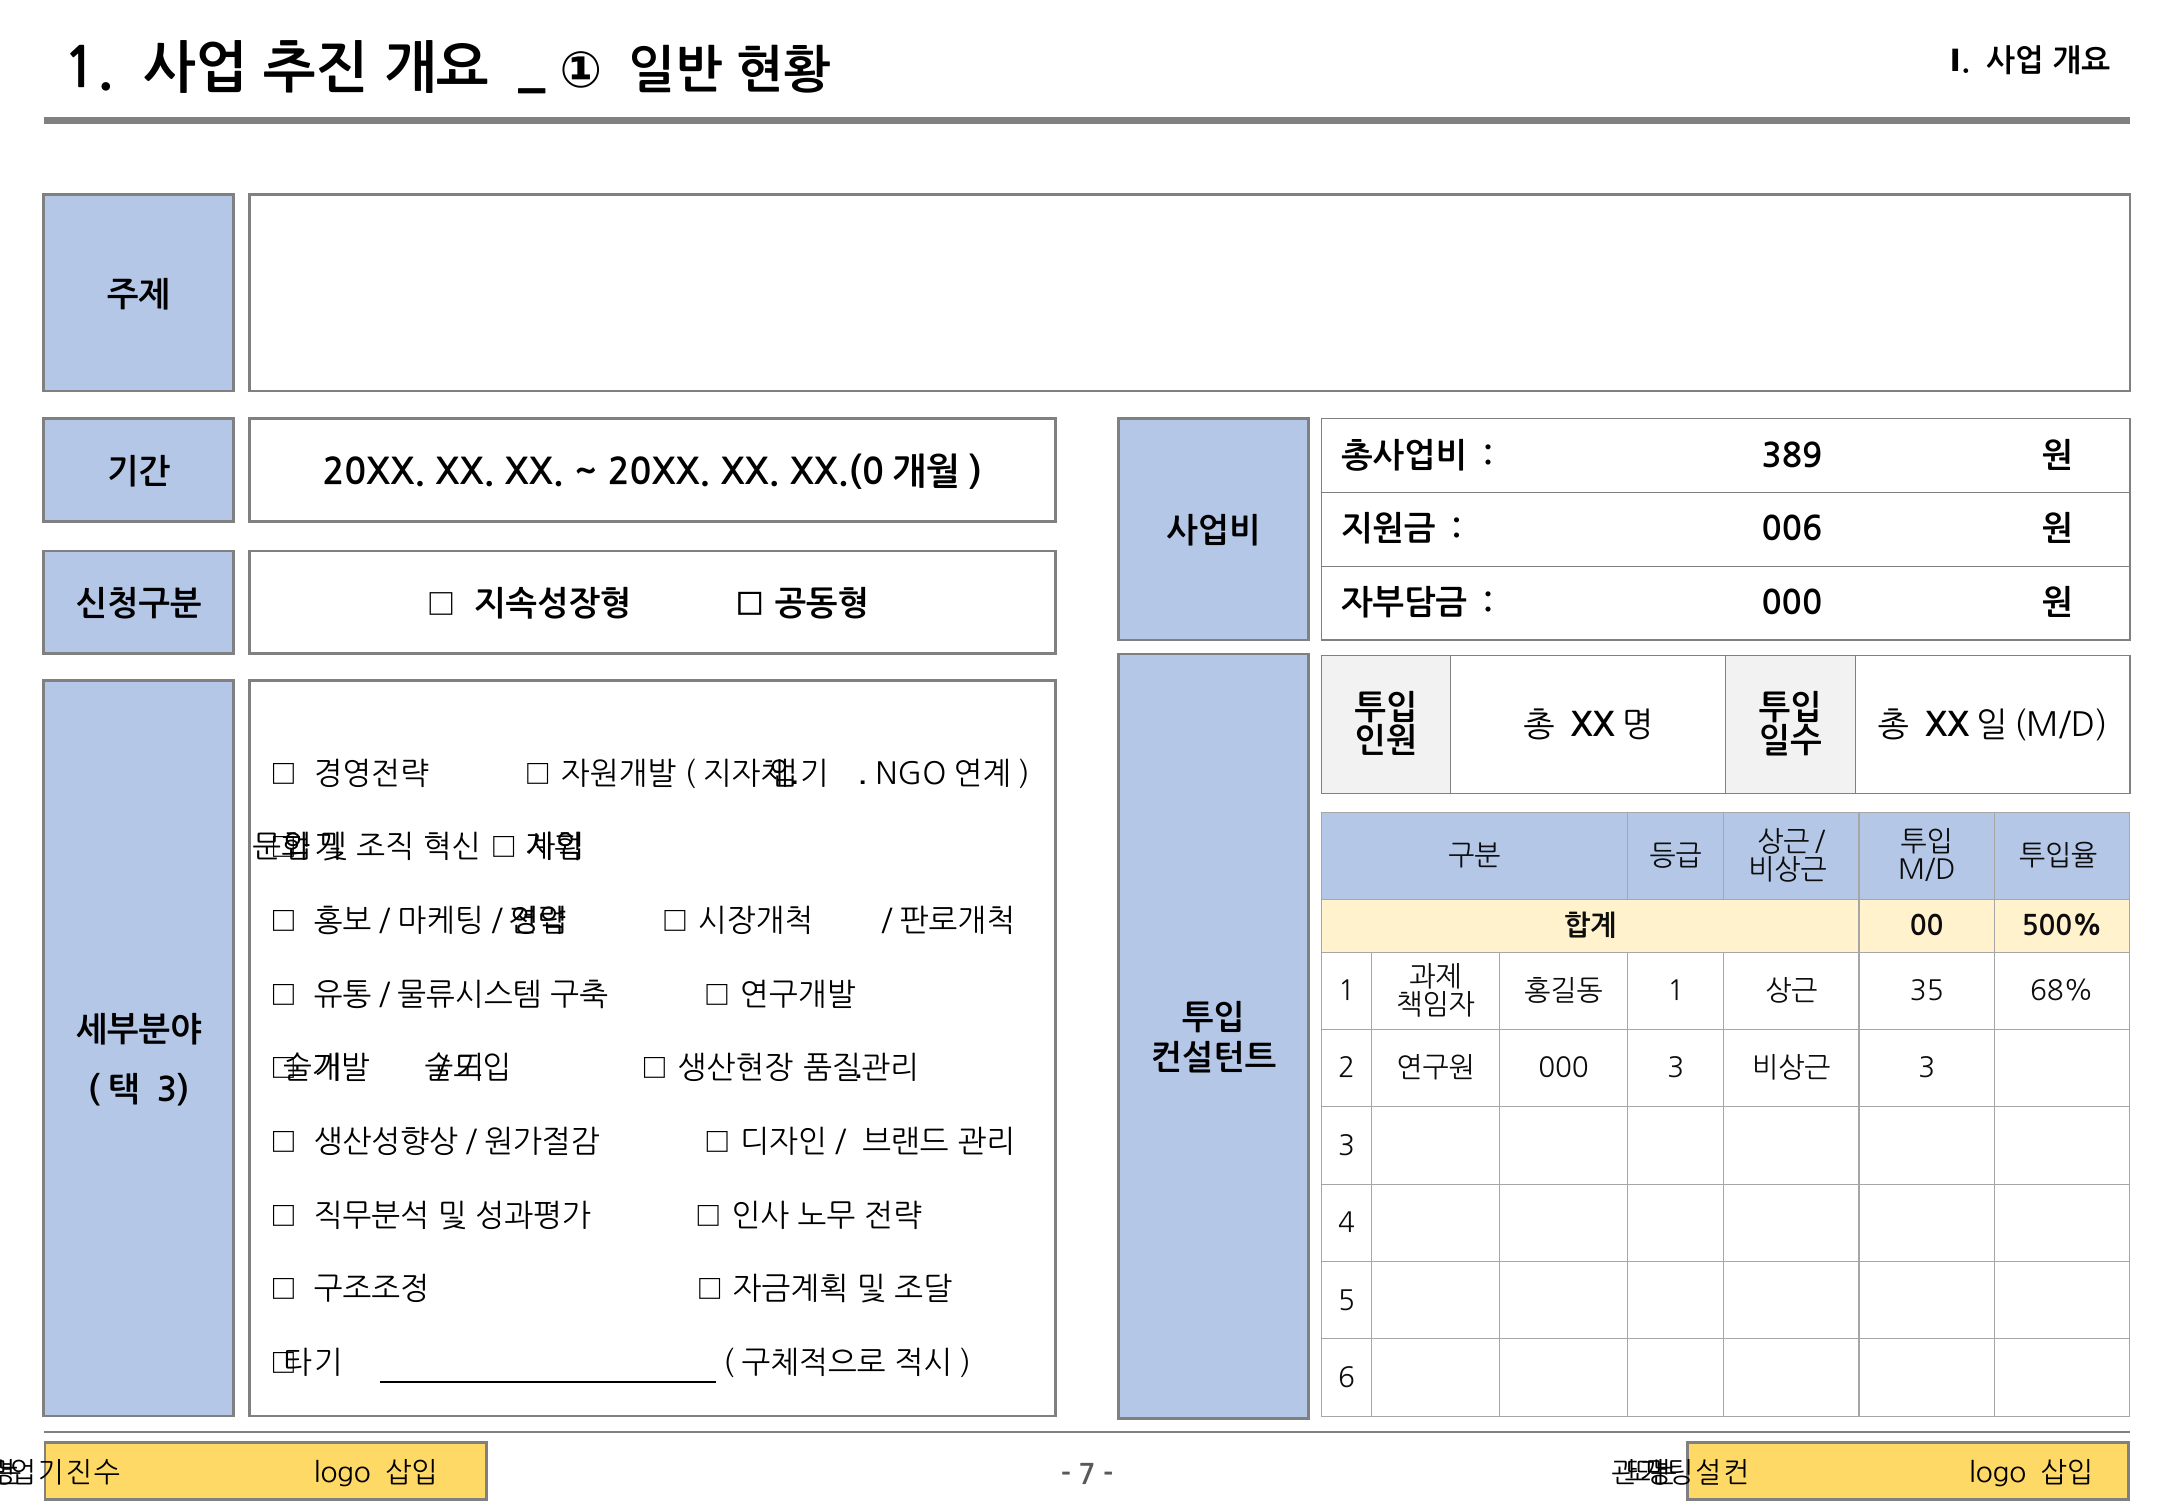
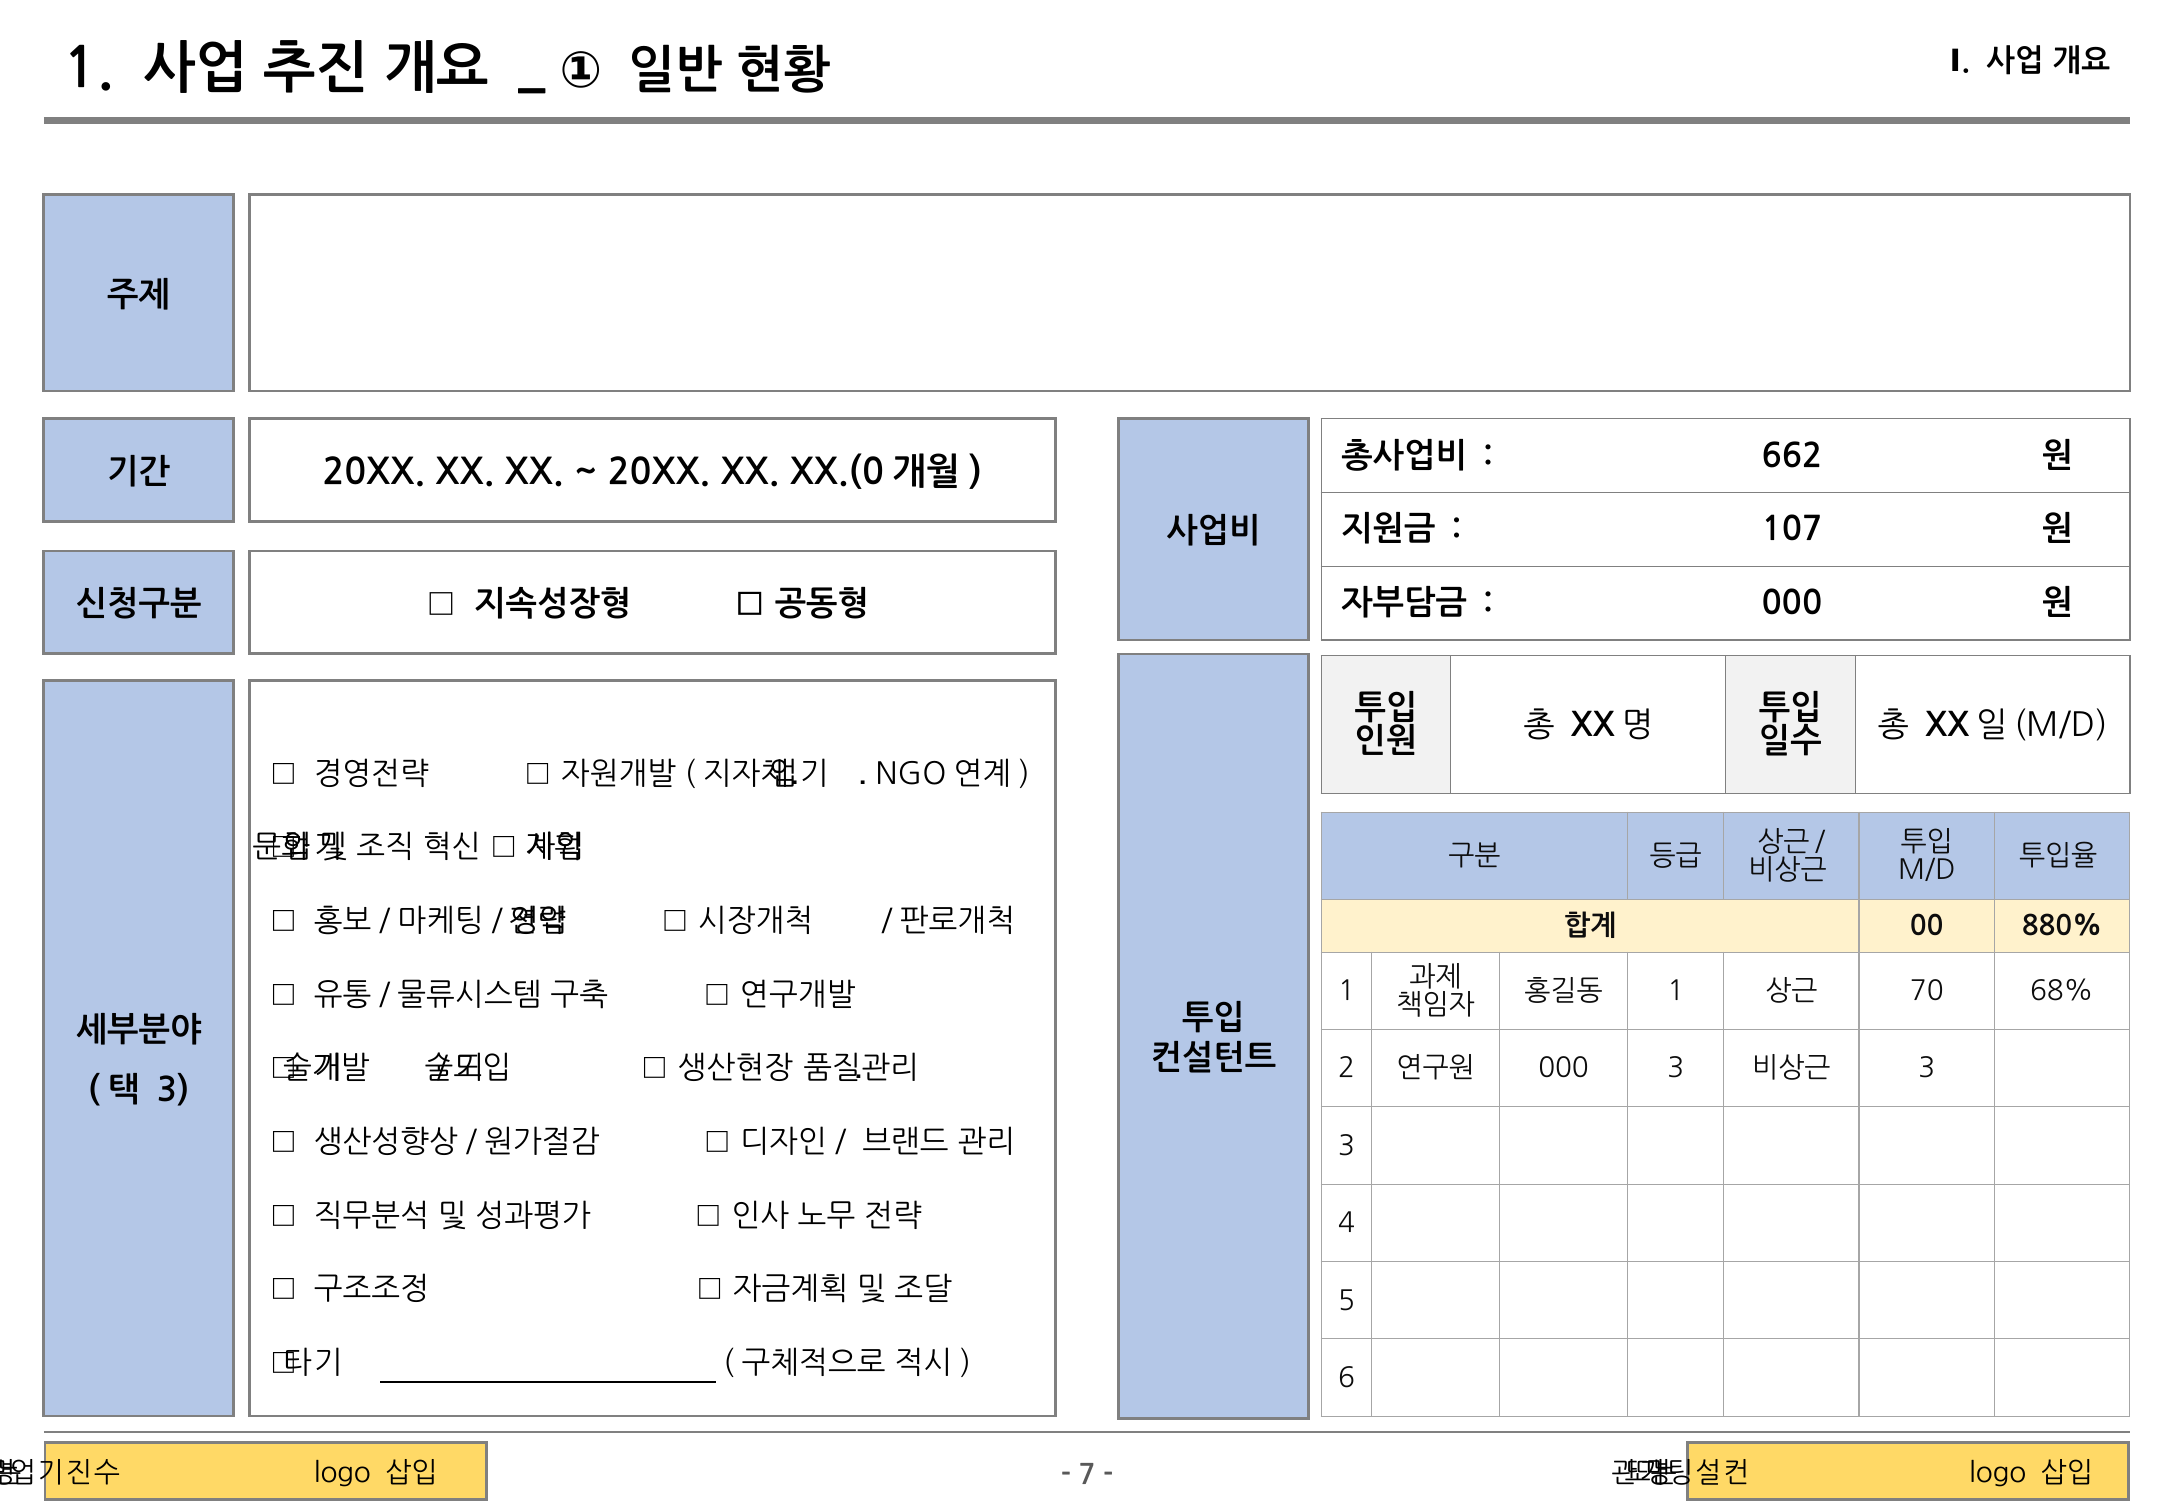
389: 389 -> 662
006: 006 -> 107
500%: 500% -> 880%
35: 35 -> 70
